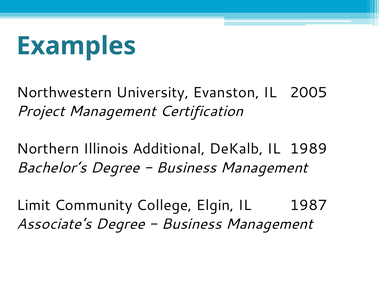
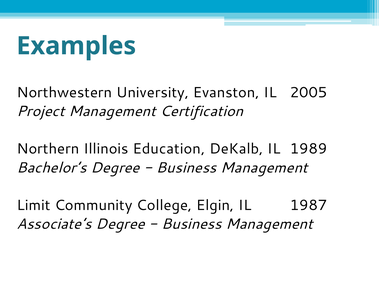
Additional: Additional -> Education
